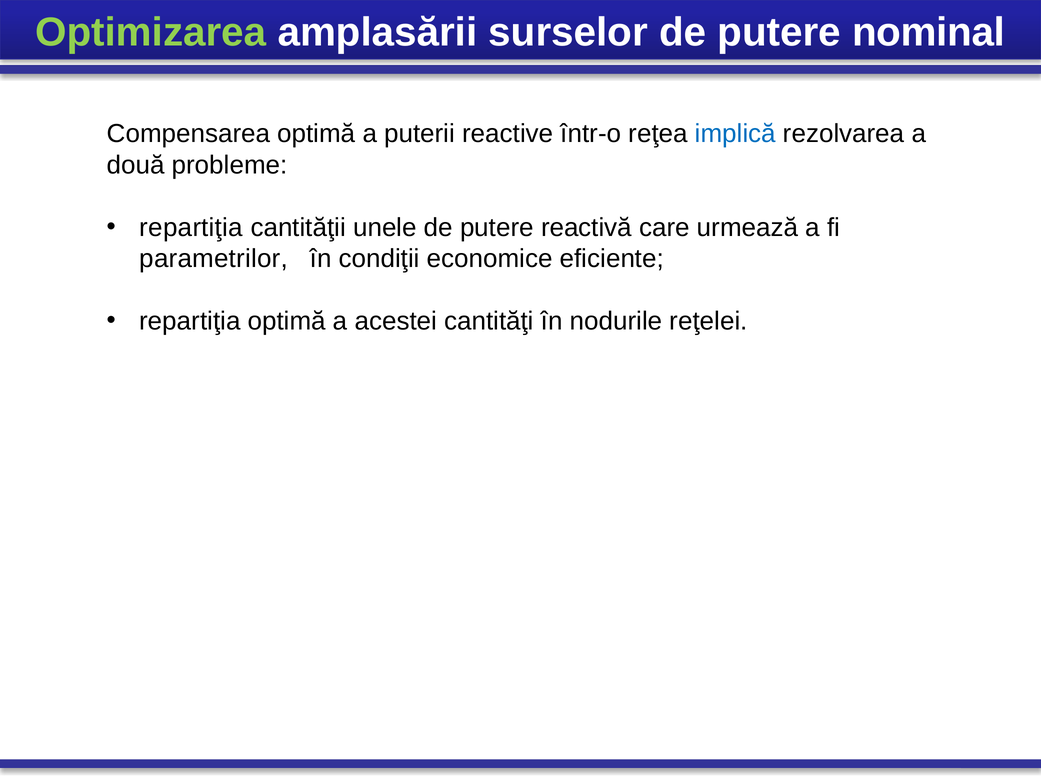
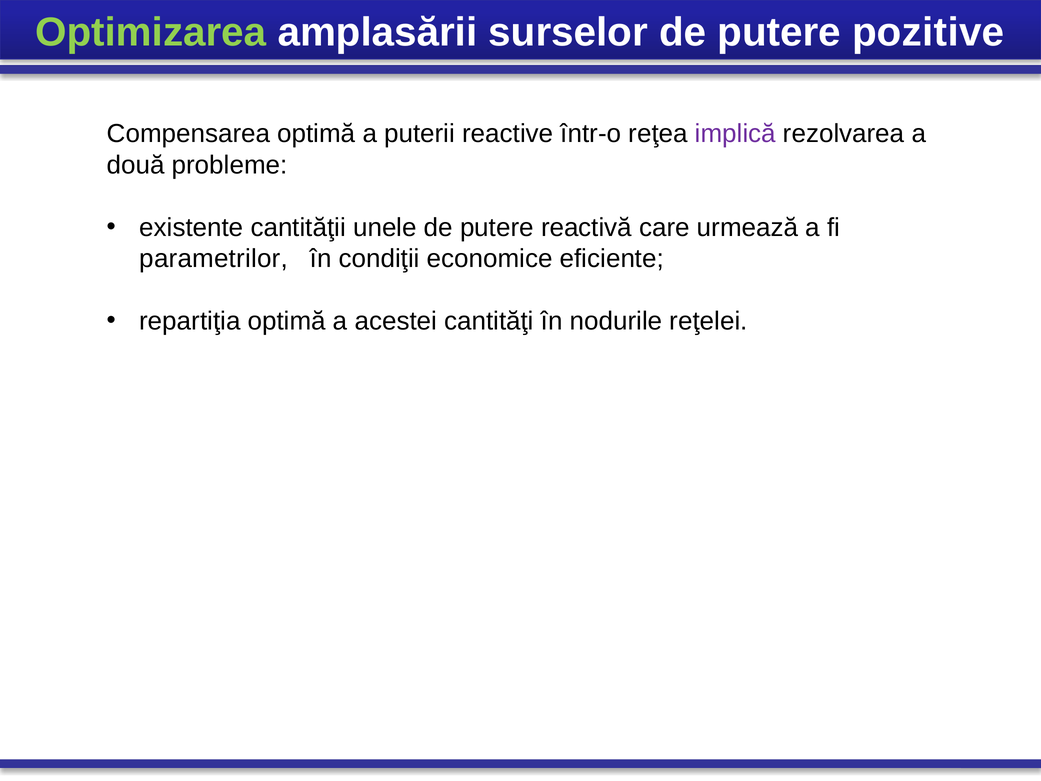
nominal: nominal -> pozitive
implică colour: blue -> purple
repartiţia at (191, 227): repartiţia -> existente
